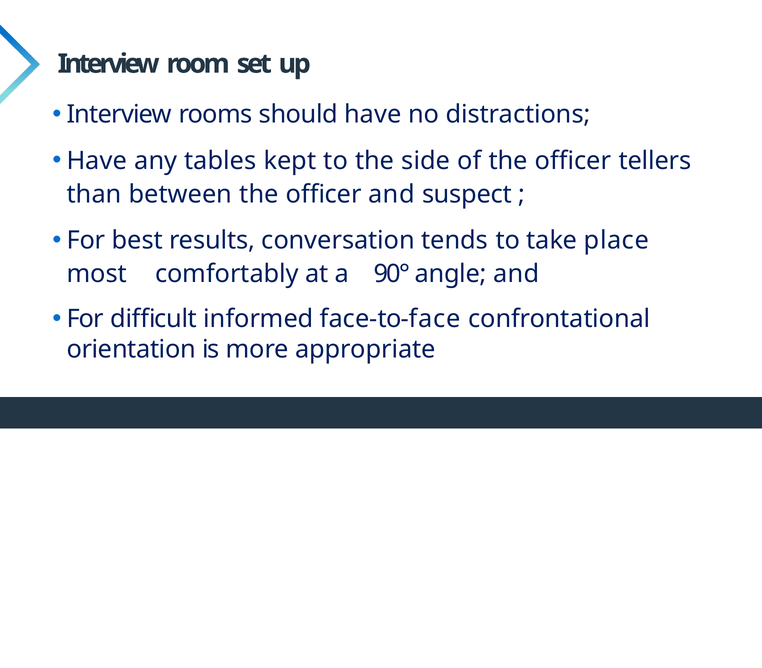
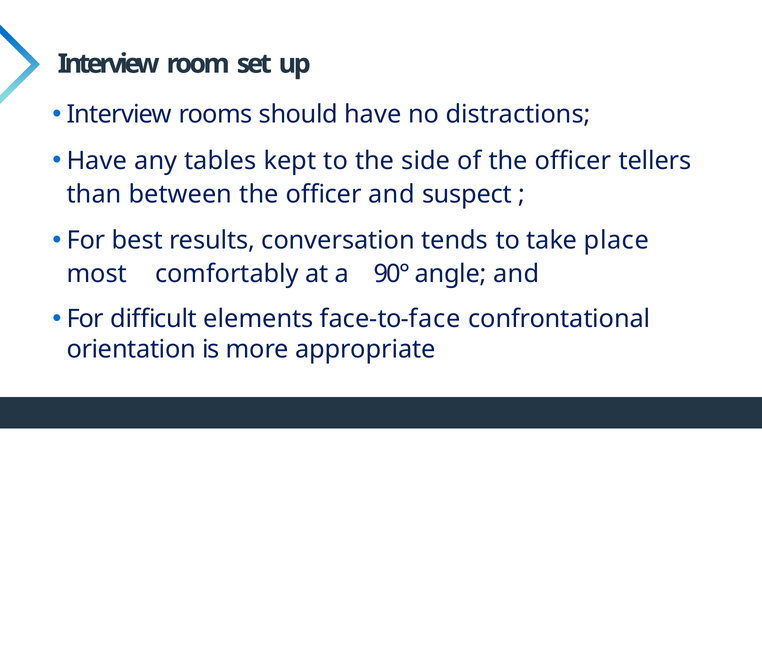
informed: informed -> elements
